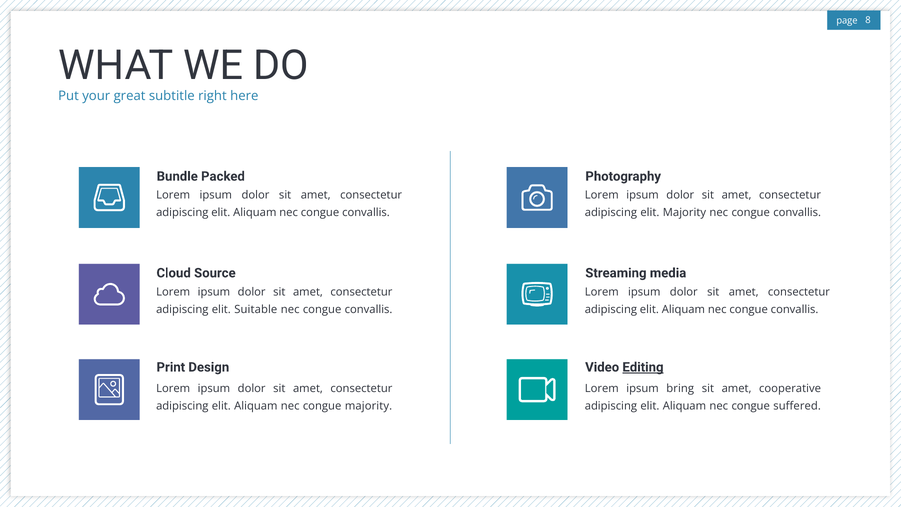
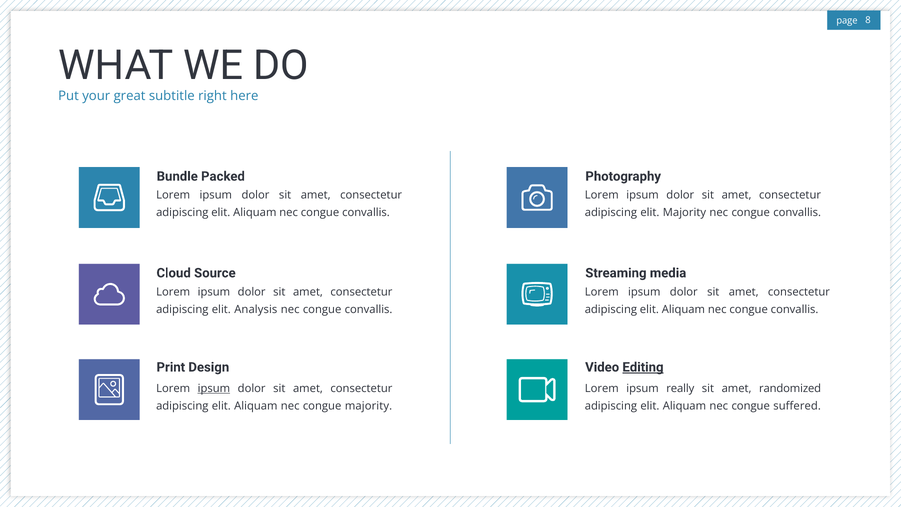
Suitable: Suitable -> Analysis
ipsum at (214, 388) underline: none -> present
bring: bring -> really
cooperative: cooperative -> randomized
